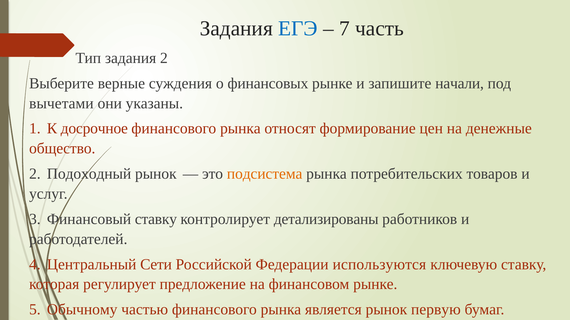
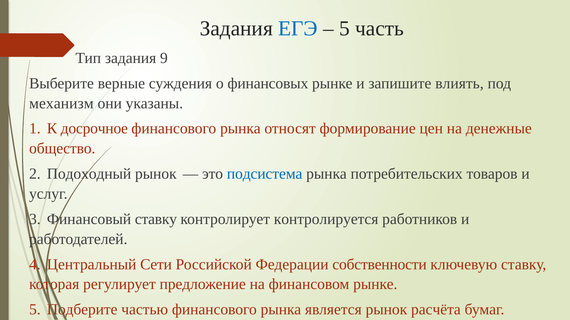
7 at (344, 29): 7 -> 5
задания 2: 2 -> 9
начали: начали -> влиять
вычетами: вычетами -> механизм
подсистема colour: orange -> blue
детализированы: детализированы -> контролируется
используются: используются -> собственности
Обычному: Обычному -> Подберите
первую: первую -> расчёта
